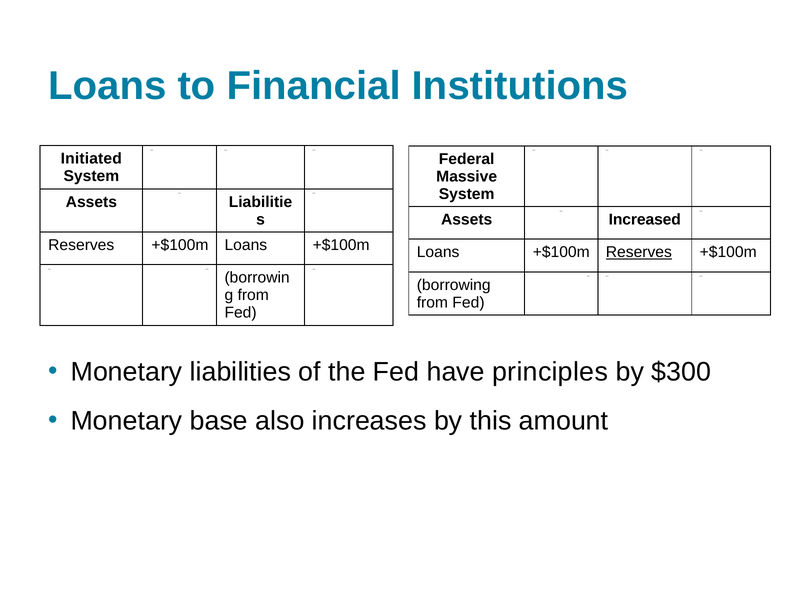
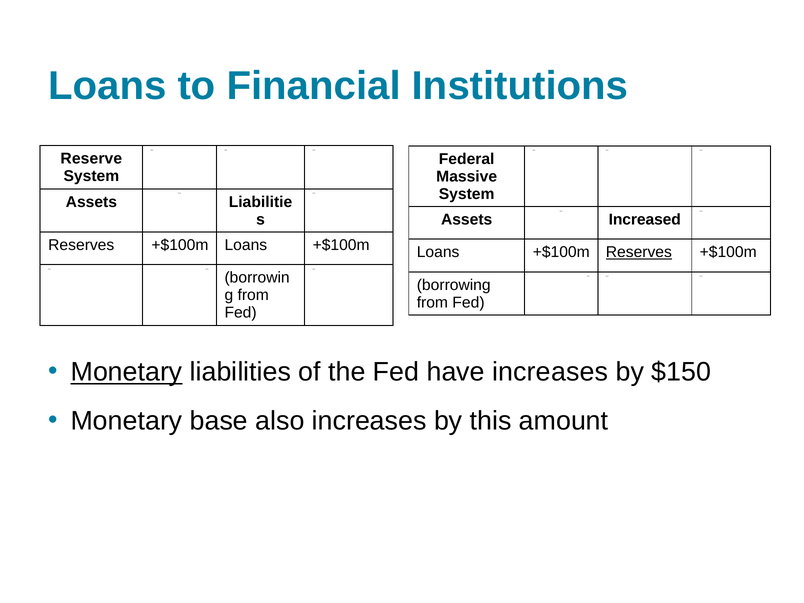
Initiated: Initiated -> Reserve
Monetary at (127, 372) underline: none -> present
have principles: principles -> increases
$300: $300 -> $150
